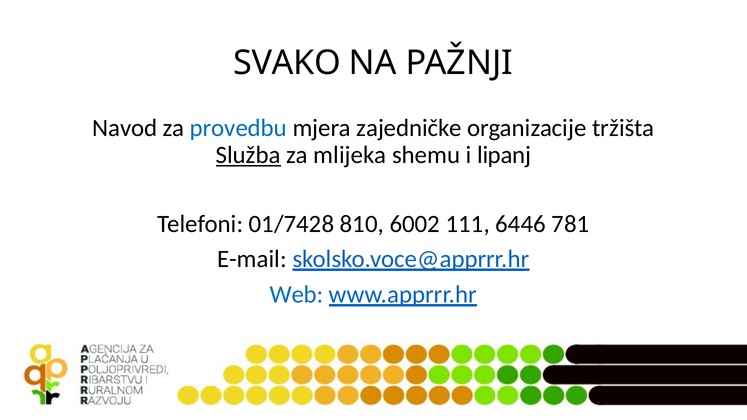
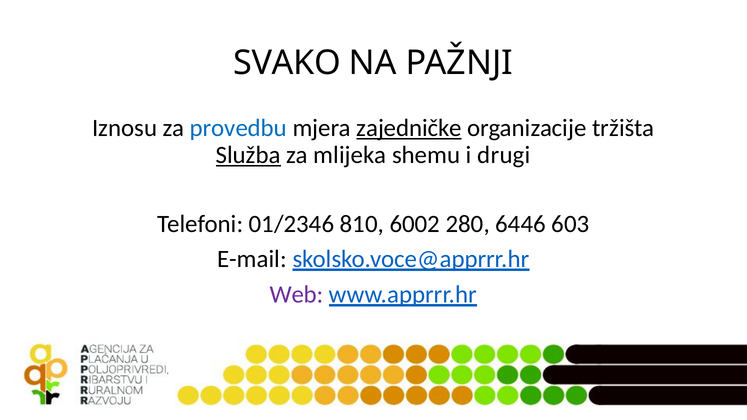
Navod: Navod -> Iznosu
zajedničke underline: none -> present
lipanj: lipanj -> drugi
01/7428: 01/7428 -> 01/2346
111: 111 -> 280
781: 781 -> 603
Web colour: blue -> purple
